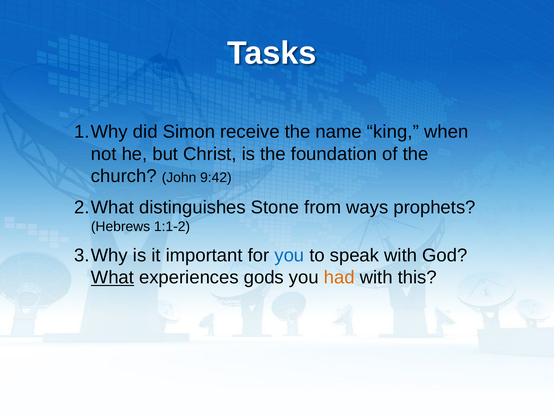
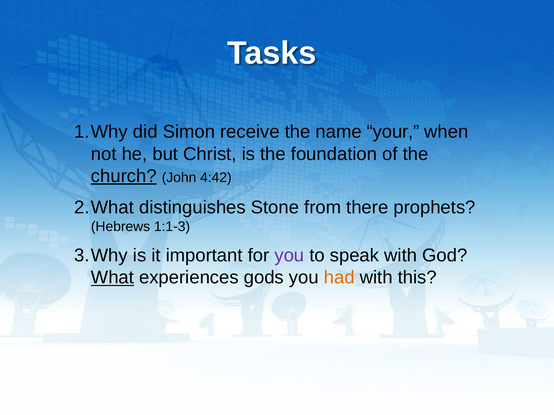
king: king -> your
church underline: none -> present
9:42: 9:42 -> 4:42
ways: ways -> there
1:1-2: 1:1-2 -> 1:1-3
you at (289, 256) colour: blue -> purple
